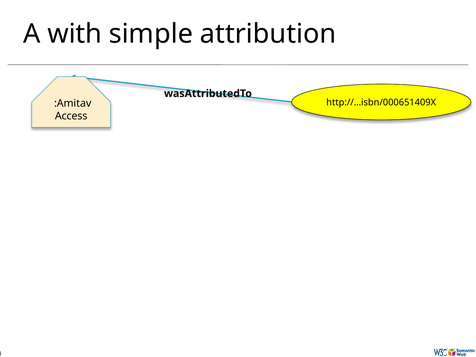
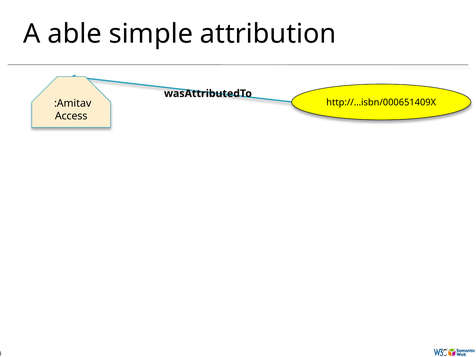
with: with -> able
